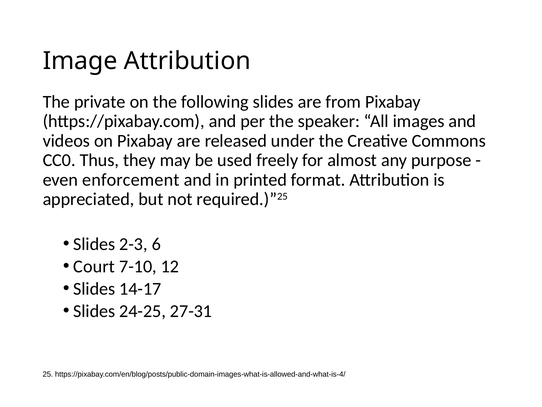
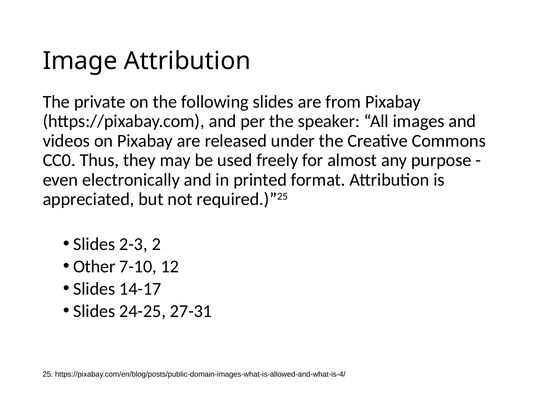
enforcement: enforcement -> electronically
6: 6 -> 2
Court: Court -> Other
